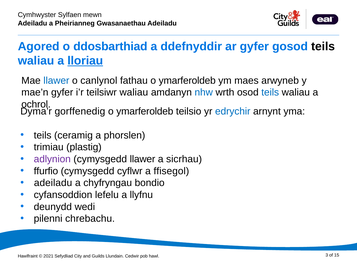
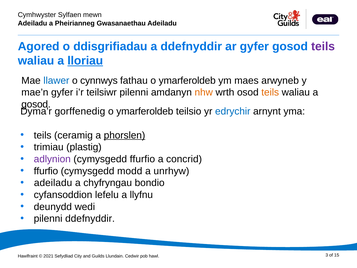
ddosbarthiad: ddosbarthiad -> ddisgrifiadau
teils at (323, 46) colour: black -> purple
canlynol: canlynol -> cynnwys
teilsiwr waliau: waliau -> pilenni
nhw colour: blue -> orange
teils at (270, 92) colour: blue -> orange
ochrol at (36, 104): ochrol -> gosod
phorslen underline: none -> present
cymysgedd llawer: llawer -> ffurfio
sicrhau: sicrhau -> concrid
cyflwr: cyflwr -> modd
ffisegol: ffisegol -> unrhyw
pilenni chrebachu: chrebachu -> ddefnyddir
